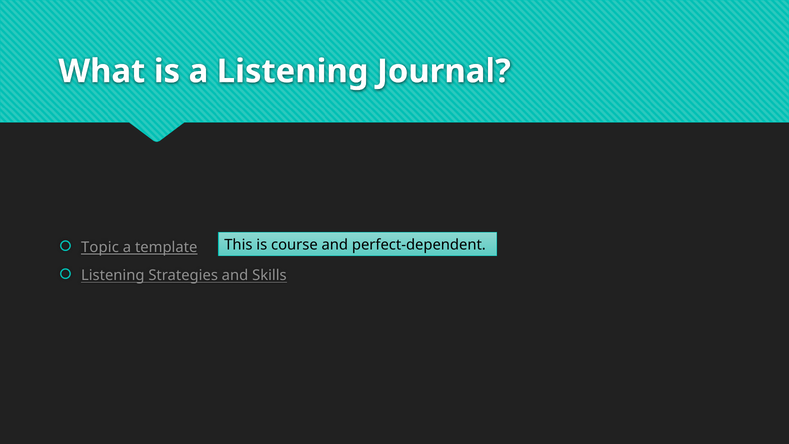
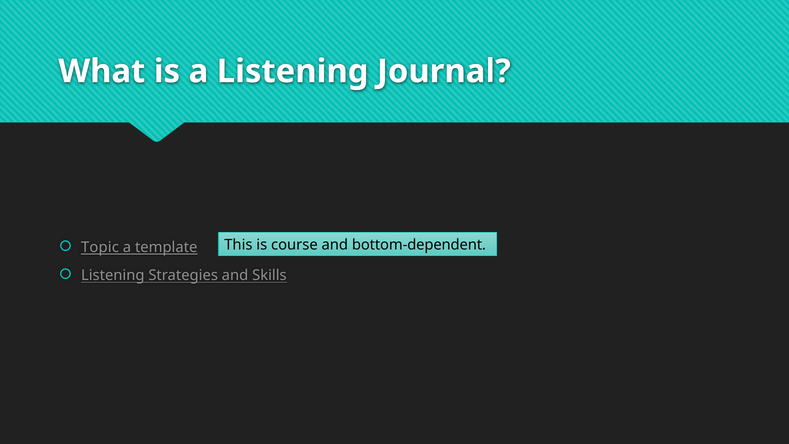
perfect-dependent: perfect-dependent -> bottom-dependent
